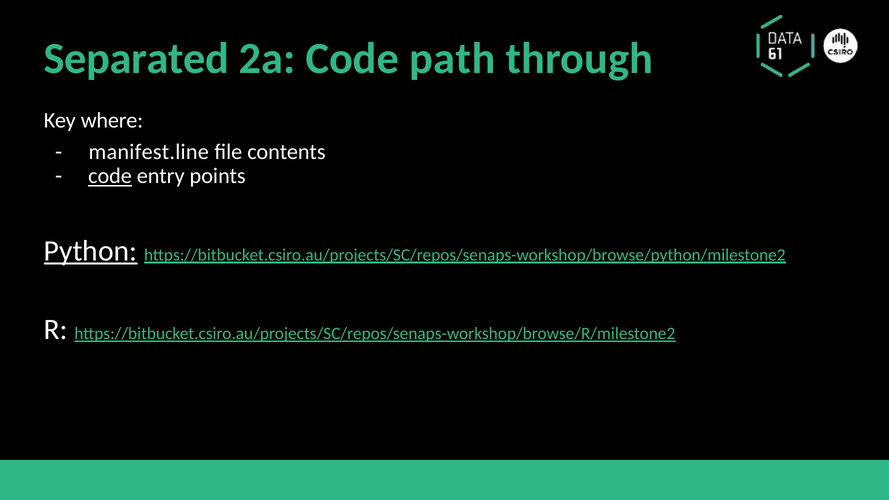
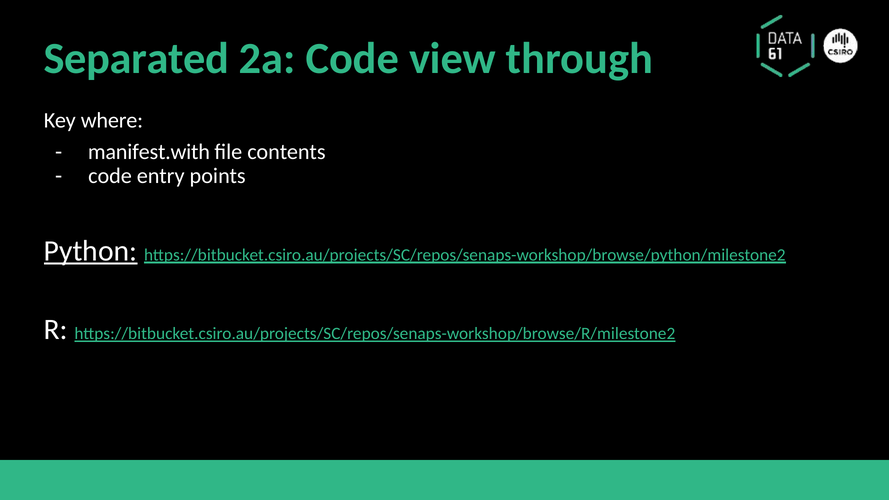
path: path -> view
manifest.line: manifest.line -> manifest.with
code at (110, 176) underline: present -> none
